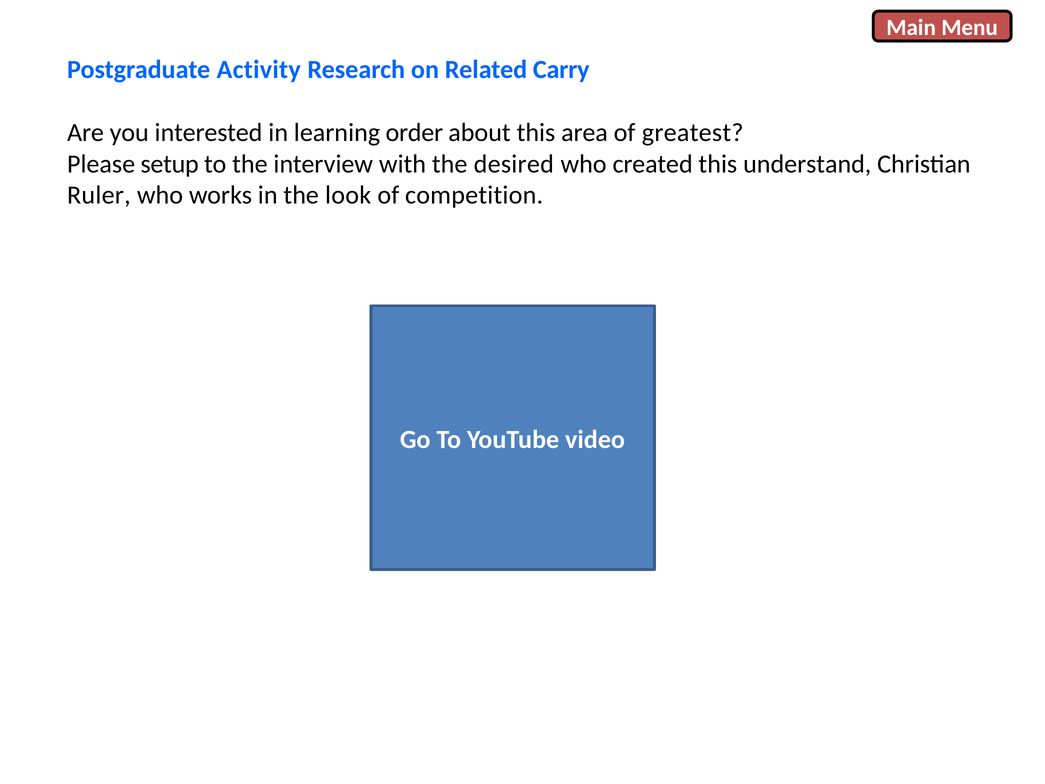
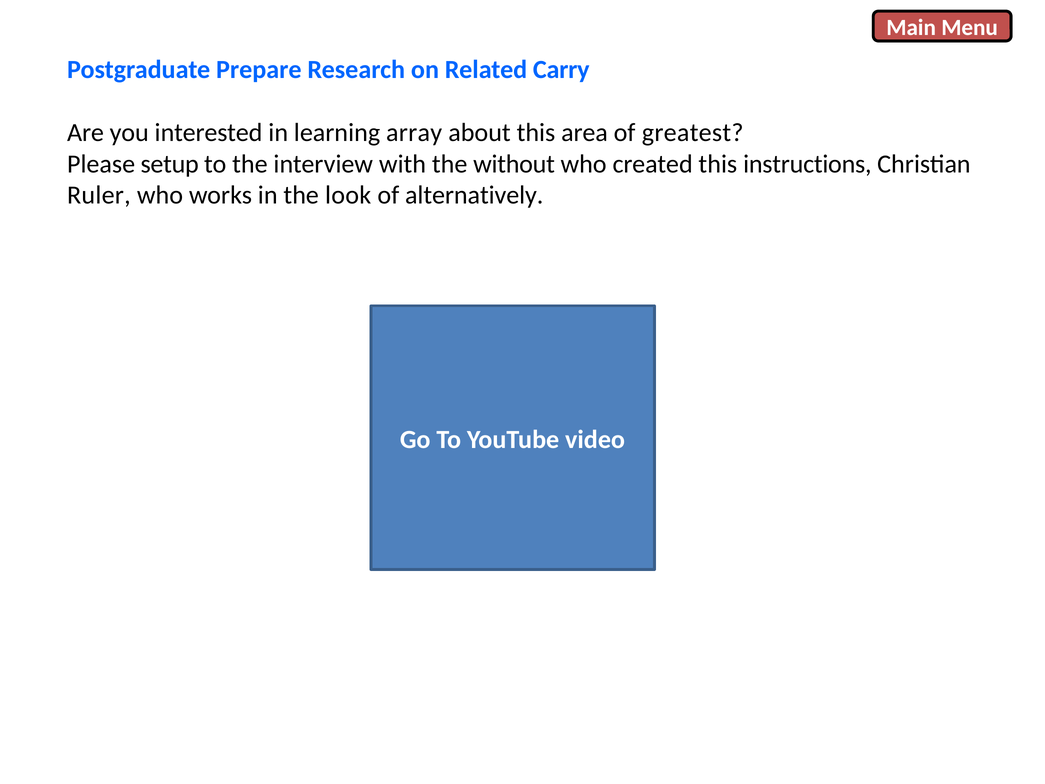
Activity: Activity -> Prepare
order: order -> array
desired: desired -> without
understand: understand -> instructions
competition: competition -> alternatively
